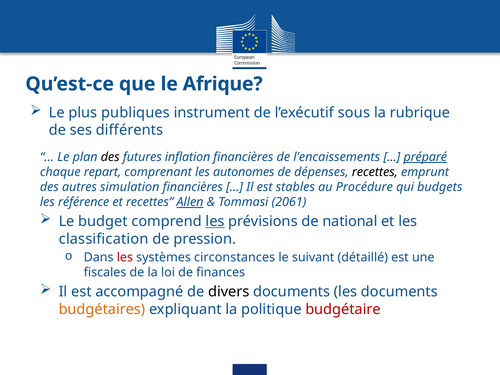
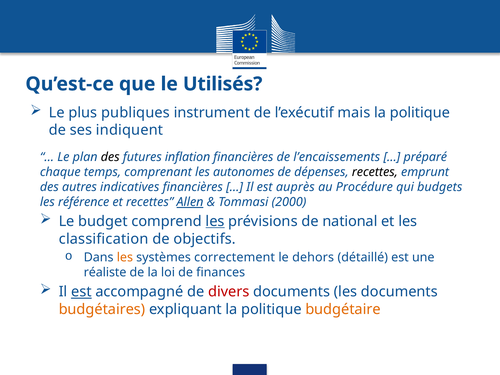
Afrique: Afrique -> Utilisés
sous: sous -> mais
rubrique at (420, 113): rubrique -> politique
différents: différents -> indiquent
préparé underline: present -> none
repart: repart -> temps
simulation: simulation -> indicatives
stables: stables -> auprès
2061: 2061 -> 2000
pression: pression -> objectifs
les at (125, 258) colour: red -> orange
circonstances: circonstances -> correctement
suivant: suivant -> dehors
fiscales: fiscales -> réaliste
est at (81, 292) underline: none -> present
divers colour: black -> red
budgétaire colour: red -> orange
